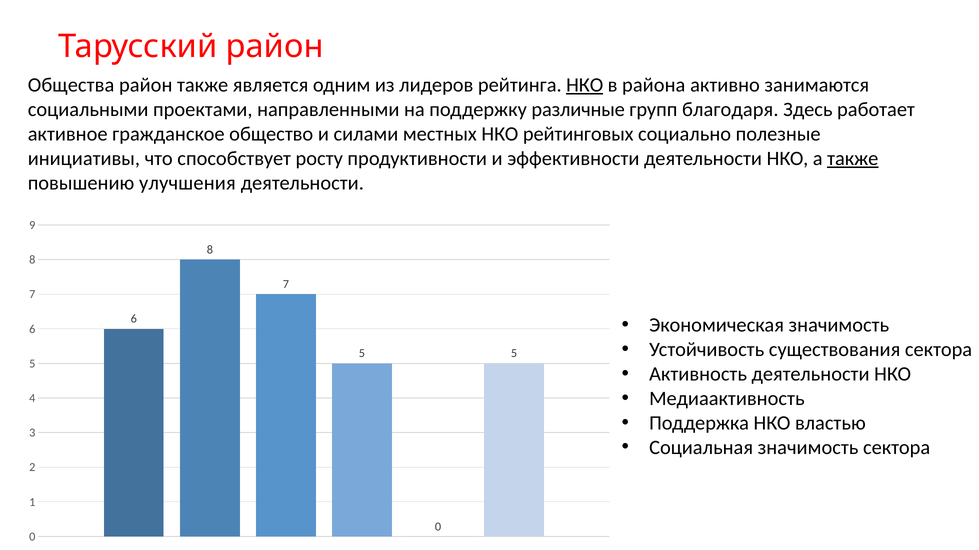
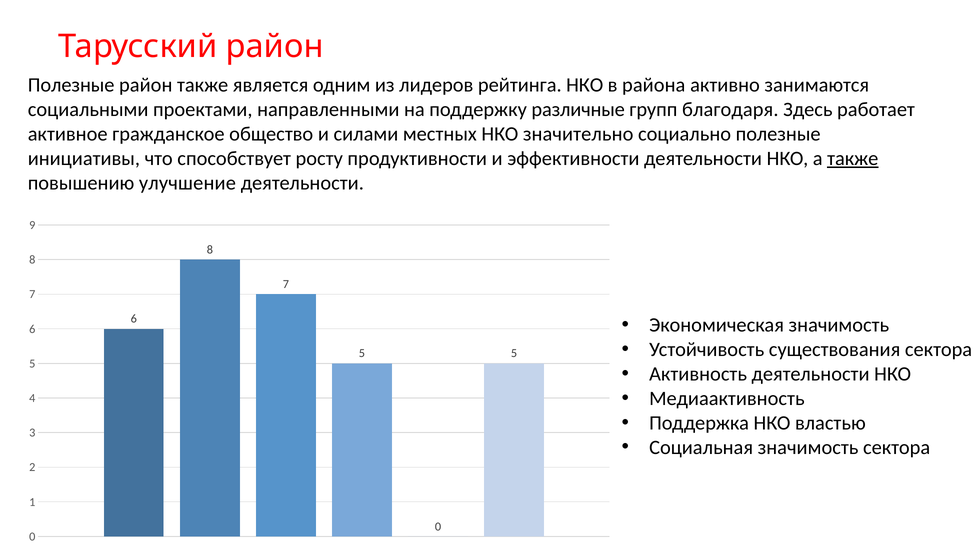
Общества at (71, 85): Общества -> Полезные
НКО at (585, 85) underline: present -> none
рейтинговых: рейтинговых -> значительно
улучшения: улучшения -> улучшение
